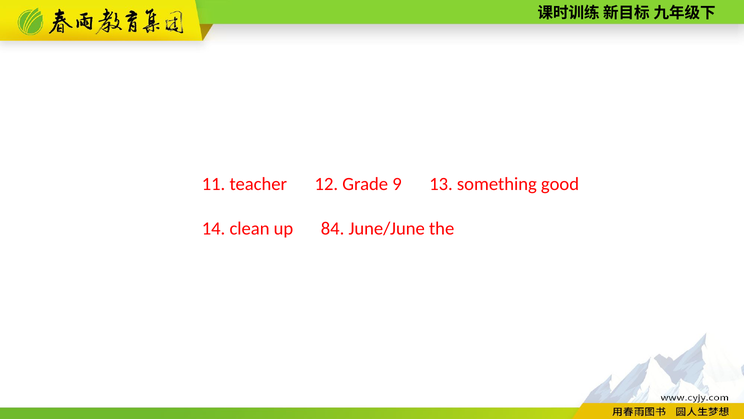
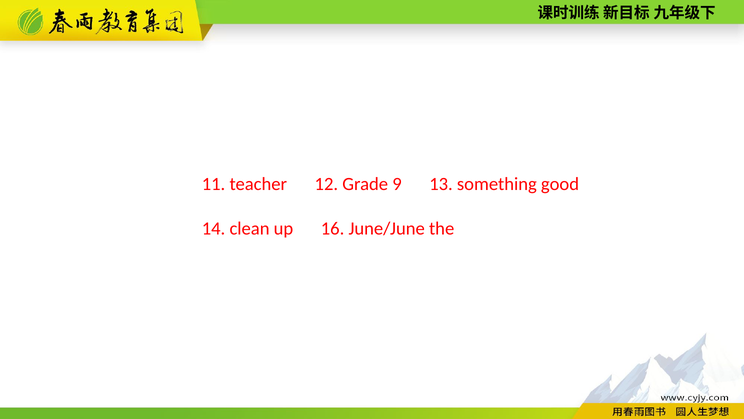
84: 84 -> 16
